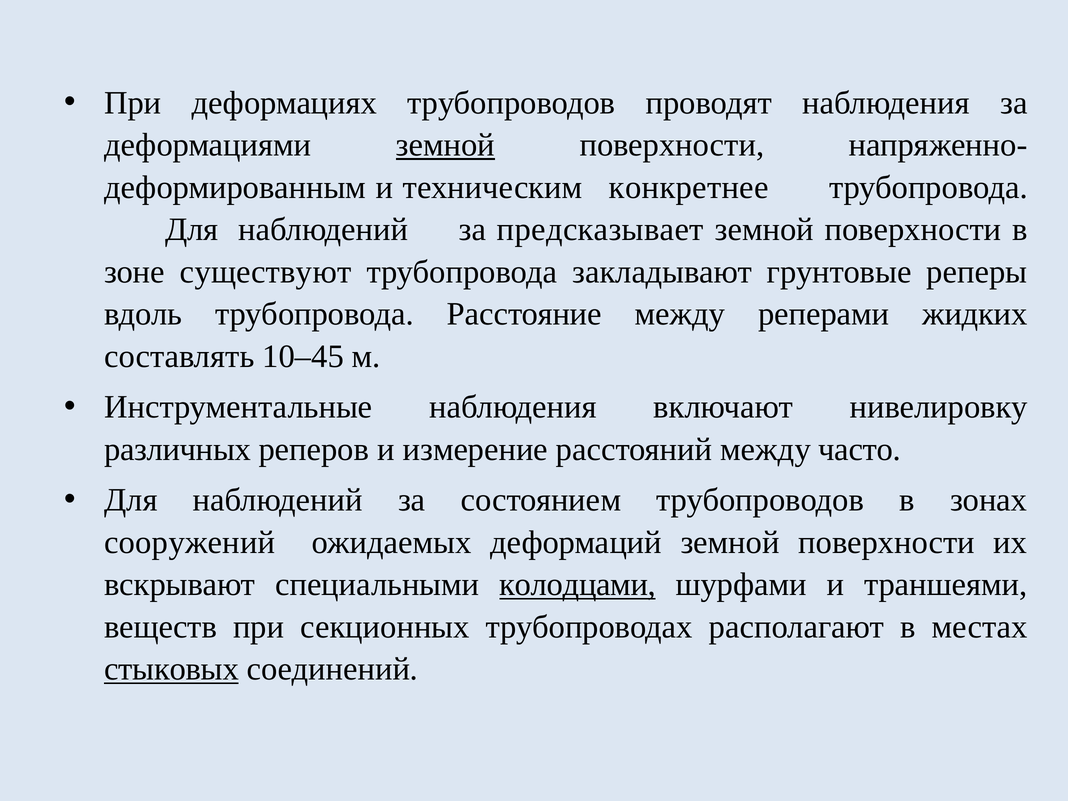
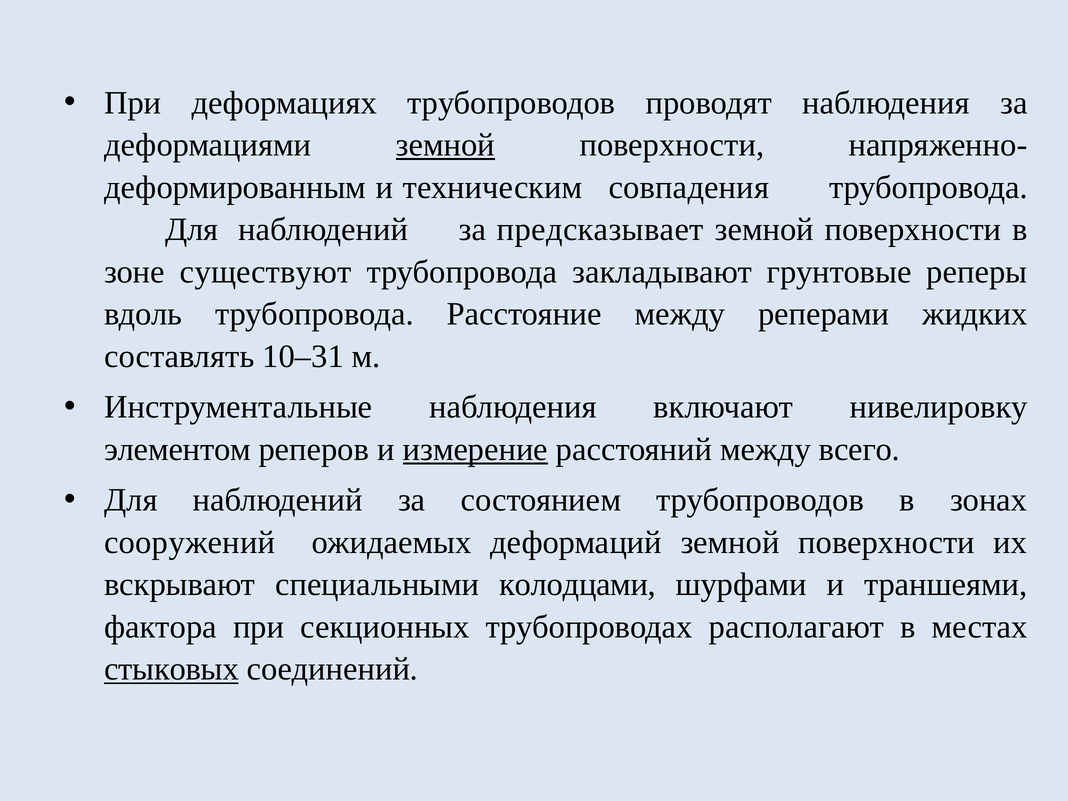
конкретнее: конкретнее -> совпадения
10–45: 10–45 -> 10–31
различных: различных -> элементом
измерение underline: none -> present
часто: часто -> всего
колодцами underline: present -> none
веществ: веществ -> фактора
